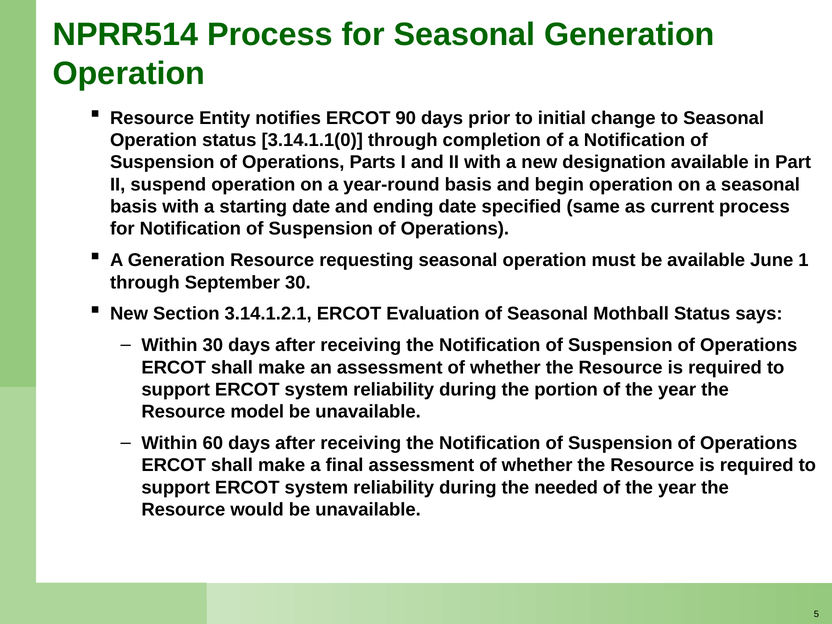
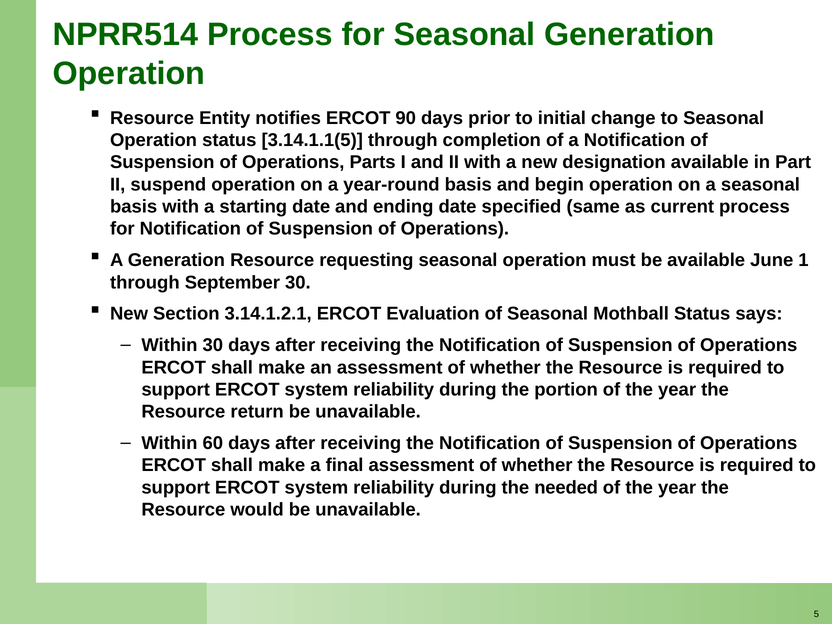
3.14.1.1(0: 3.14.1.1(0 -> 3.14.1.1(5
model: model -> return
